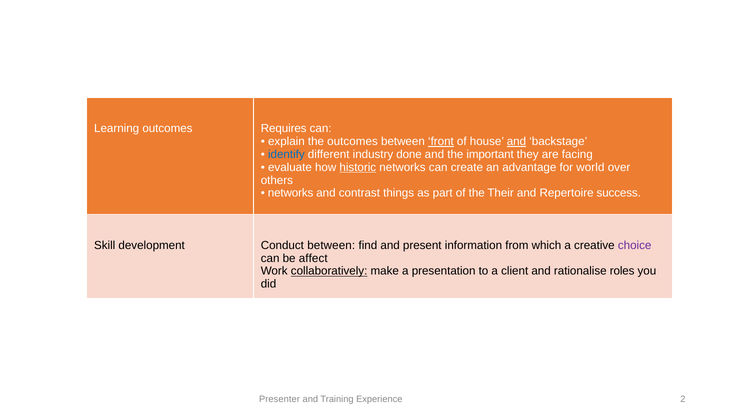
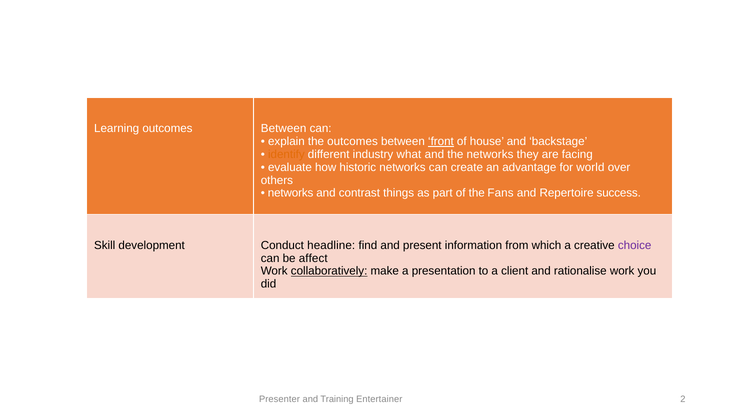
Learning outcomes Requires: Requires -> Between
and at (516, 141) underline: present -> none
identify colour: blue -> orange
done: done -> what
the important: important -> networks
historic underline: present -> none
Their: Their -> Fans
Conduct between: between -> headline
rationalise roles: roles -> work
Experience: Experience -> Entertainer
